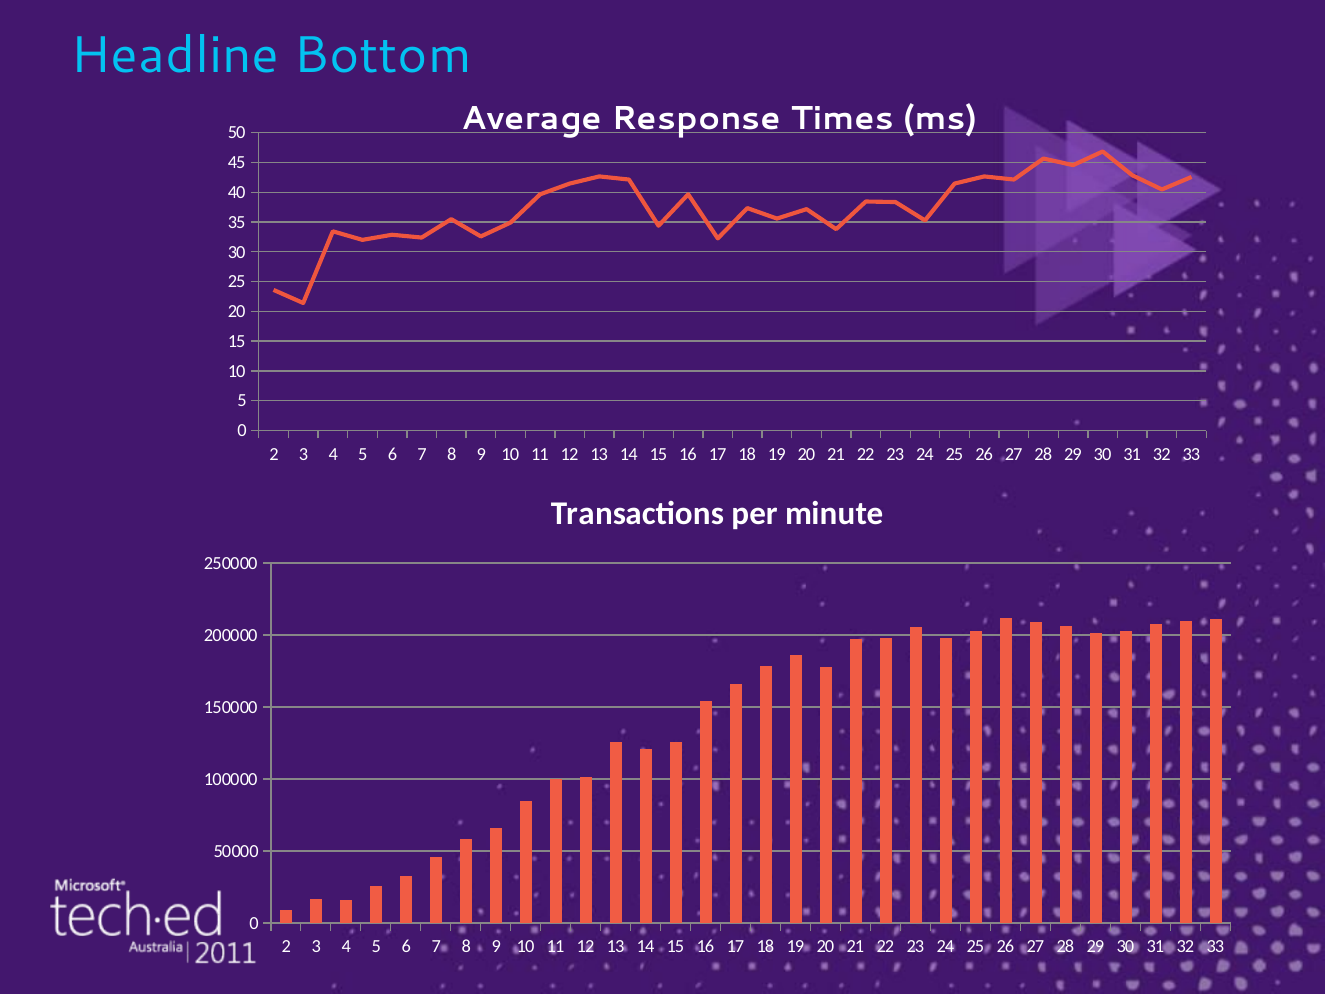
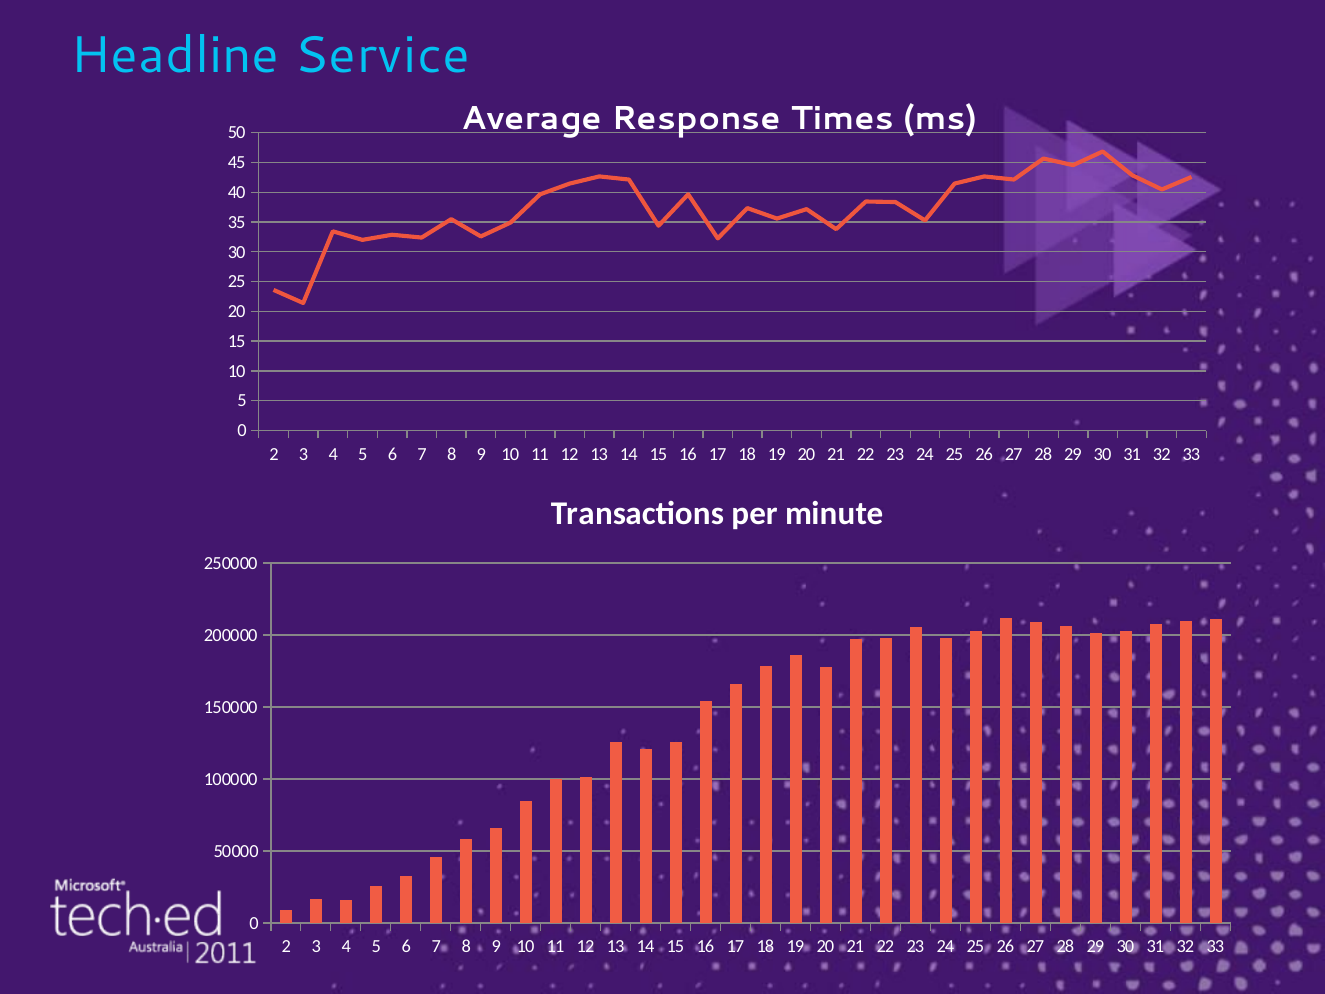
Bottom: Bottom -> Service
